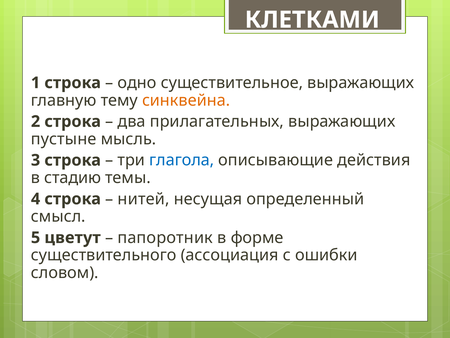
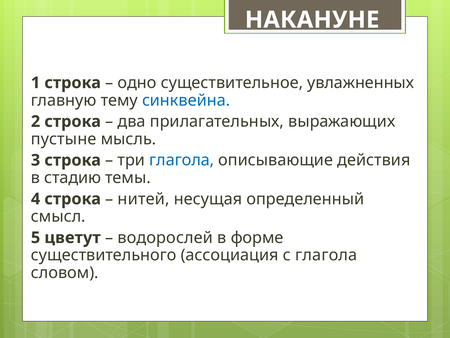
КЛЕТКАМИ: КЛЕТКАМИ -> НАКАНУНЕ
существительное выражающих: выражающих -> увлажненных
cинквейна colour: orange -> blue
папоротник: папоротник -> водорослей
с ошибки: ошибки -> глагола
